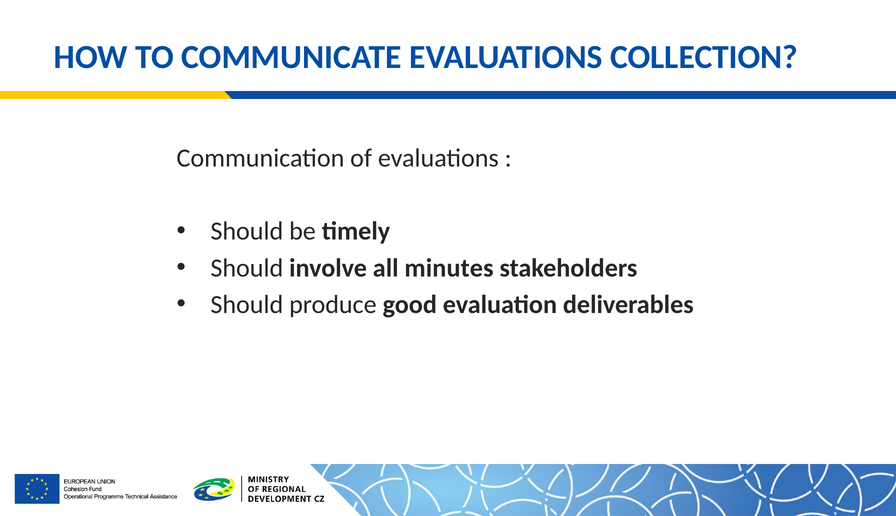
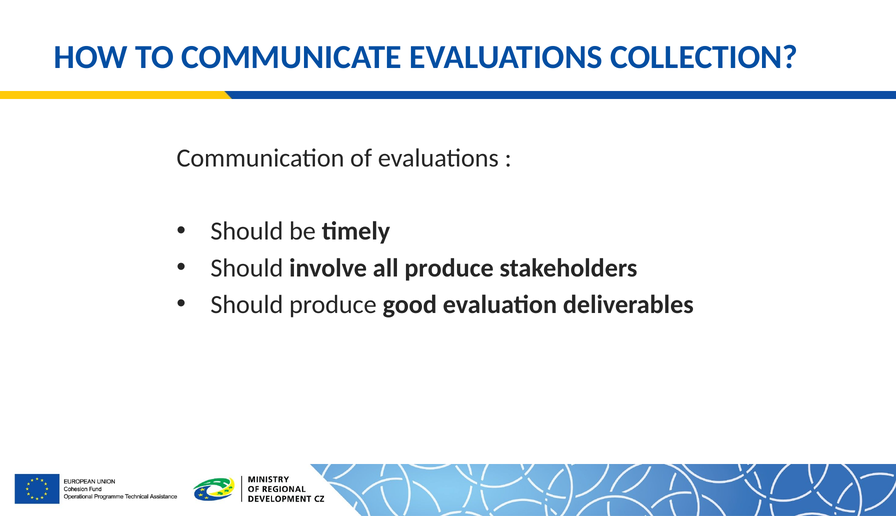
all minutes: minutes -> produce
